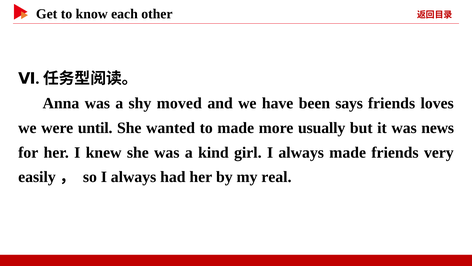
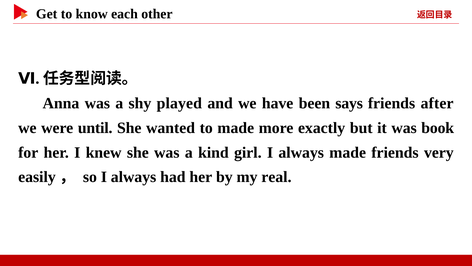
moved: moved -> played
loves: loves -> after
usually: usually -> exactly
news: news -> book
